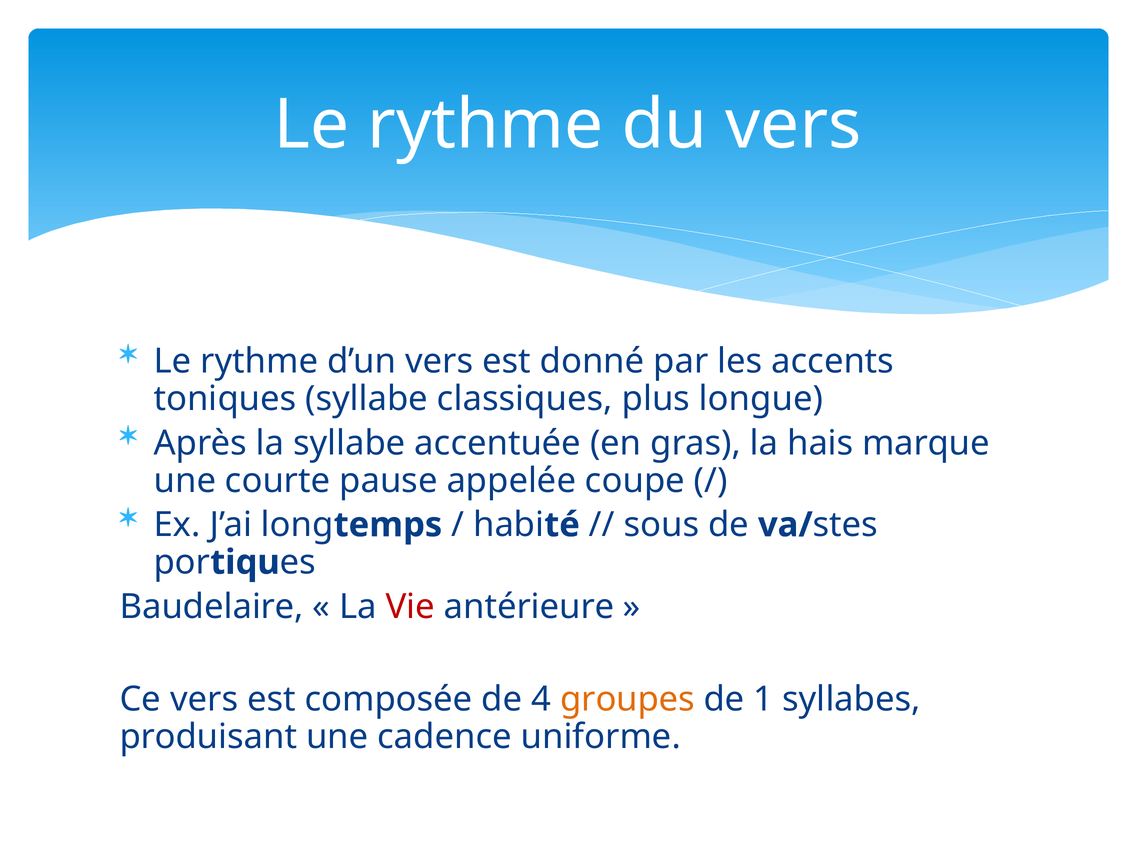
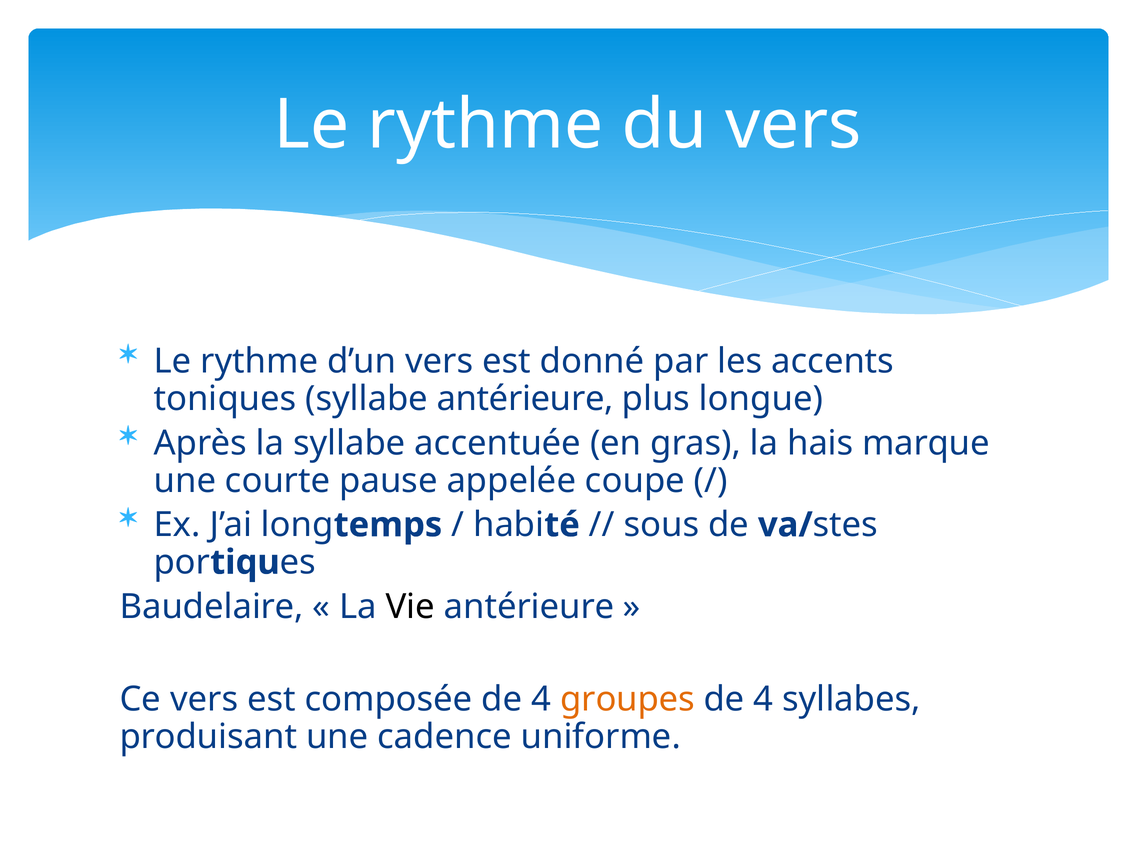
syllabe classiques: classiques -> antérieure
Vie colour: red -> black
1 at (763, 699): 1 -> 4
